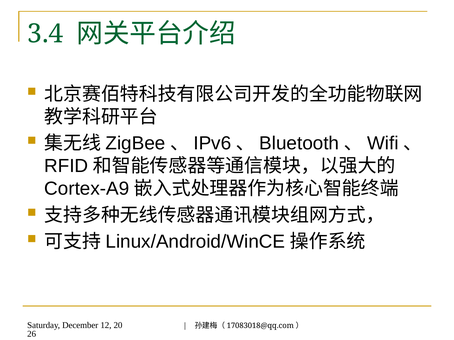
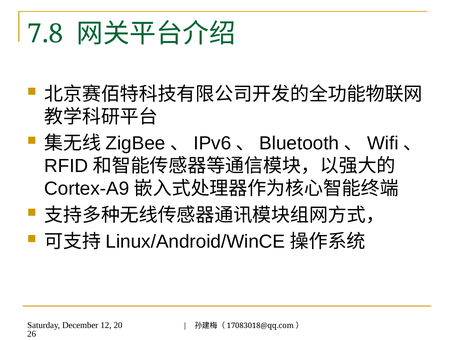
3.4: 3.4 -> 7.8
